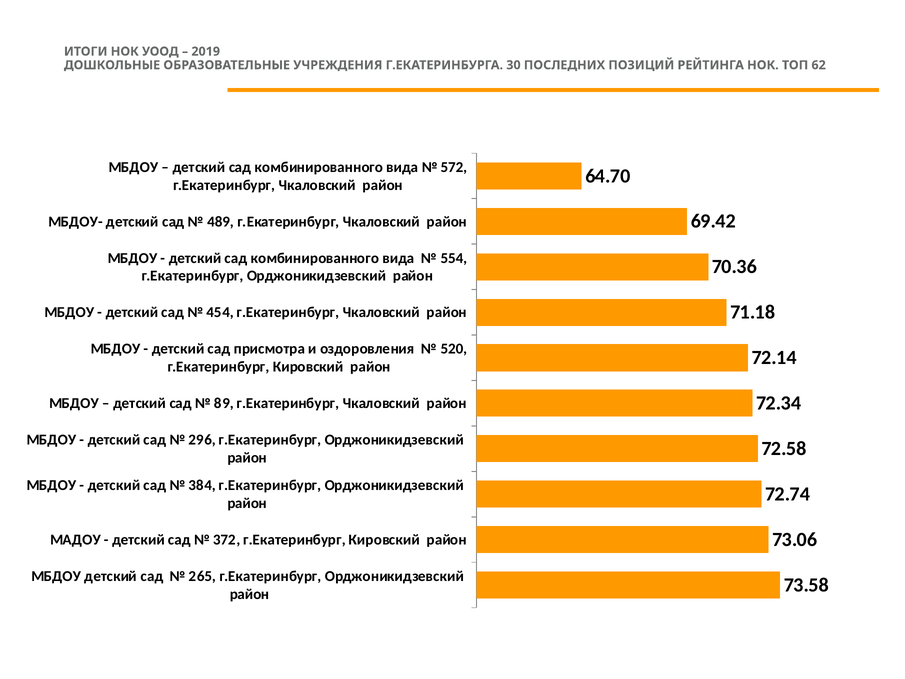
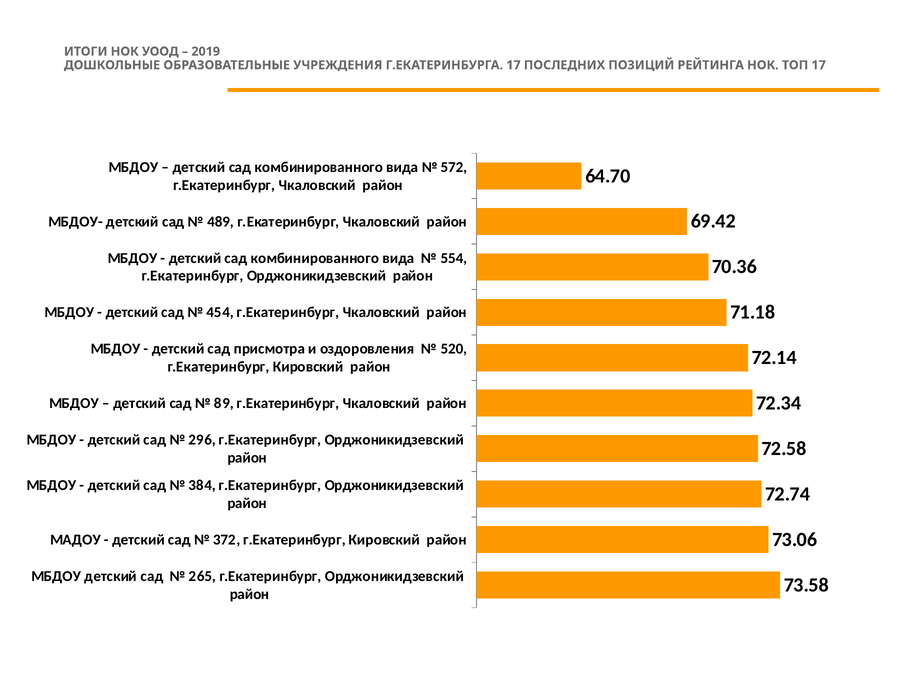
Г.ЕКАТЕРИНБУРГА 30: 30 -> 17
ТОП 62: 62 -> 17
